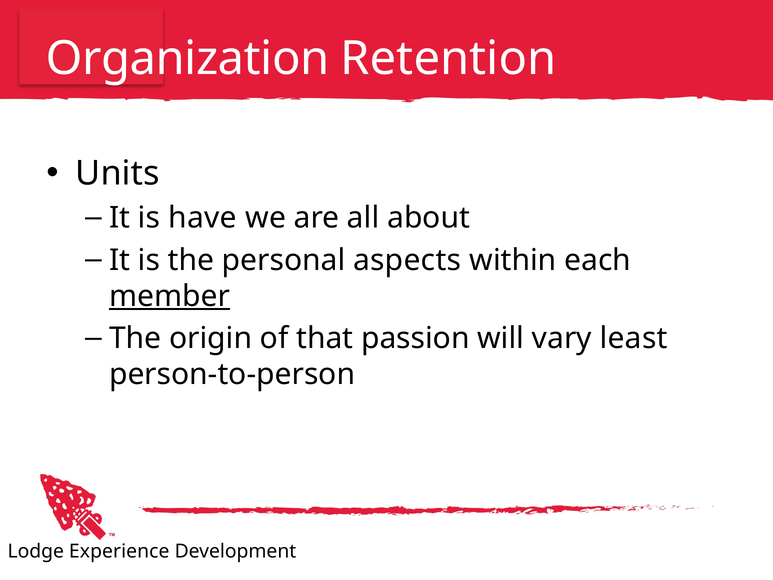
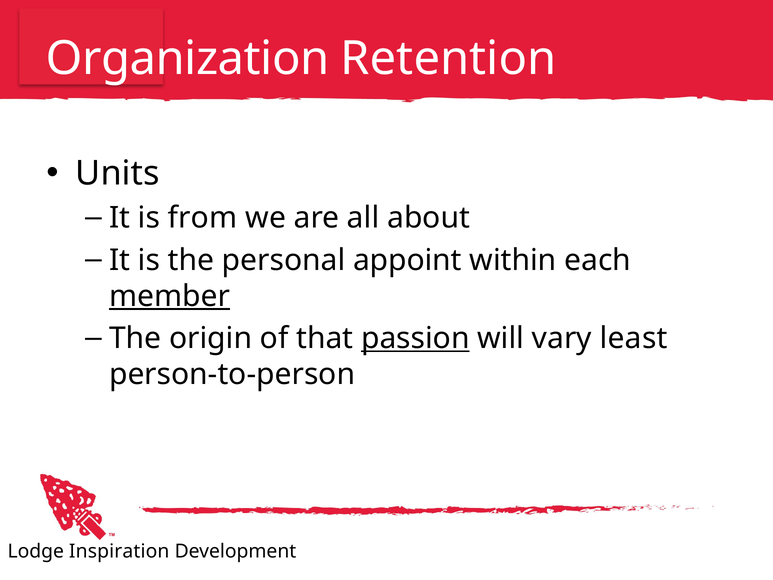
have: have -> from
aspects: aspects -> appoint
passion underline: none -> present
Experience: Experience -> Inspiration
